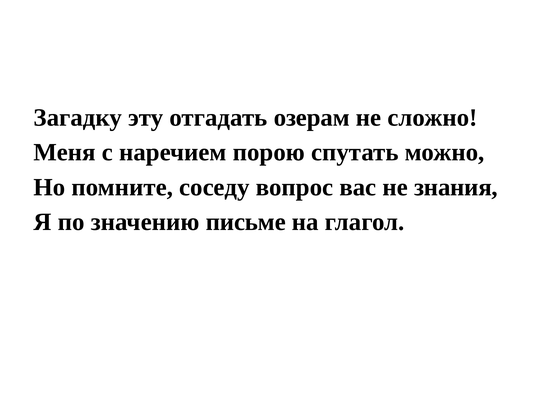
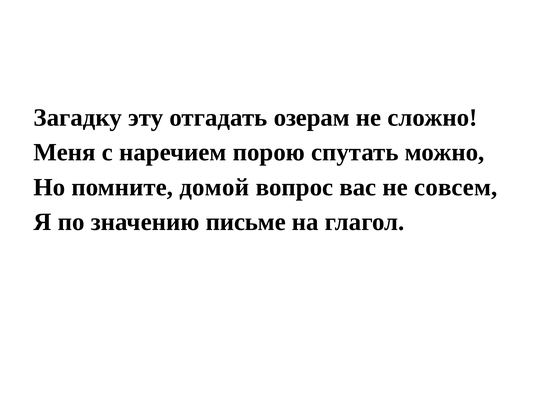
соседу: соседу -> домой
знания: знания -> совсем
